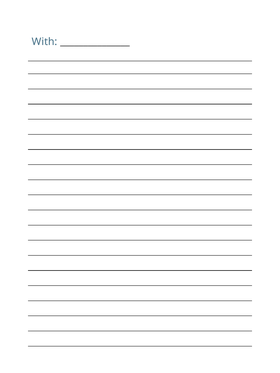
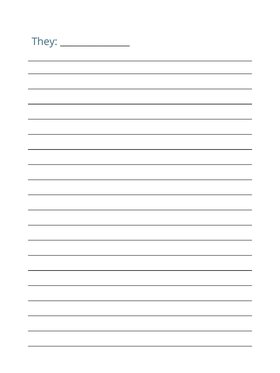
With: With -> They
